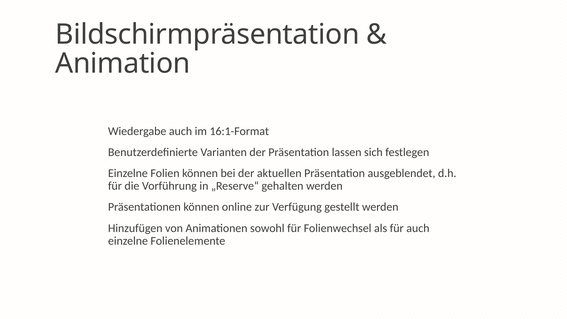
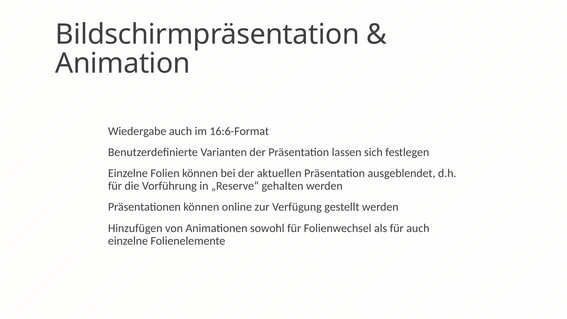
16:1-Format: 16:1-Format -> 16:6-Format
